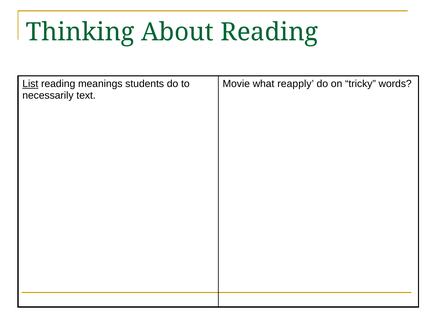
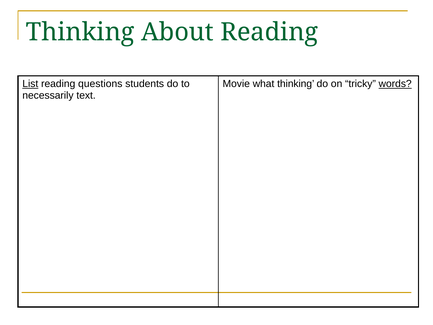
meanings: meanings -> questions
what reapply: reapply -> thinking
words underline: none -> present
